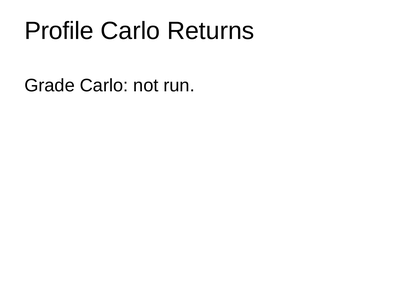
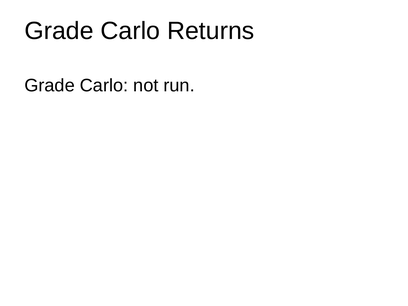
Profile at (59, 31): Profile -> Grade
